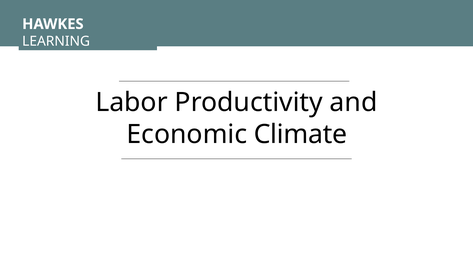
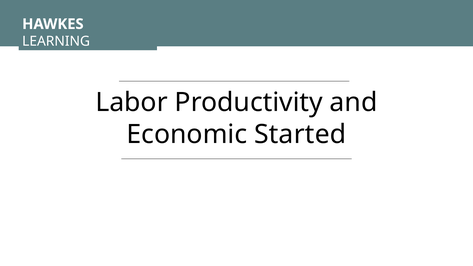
Climate: Climate -> Started
